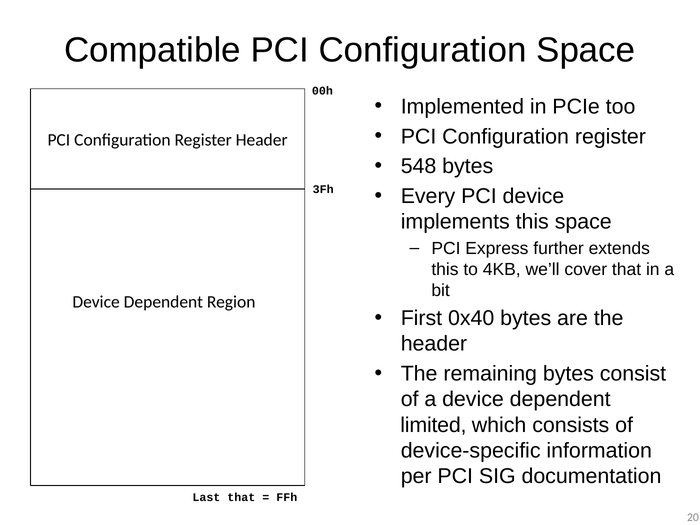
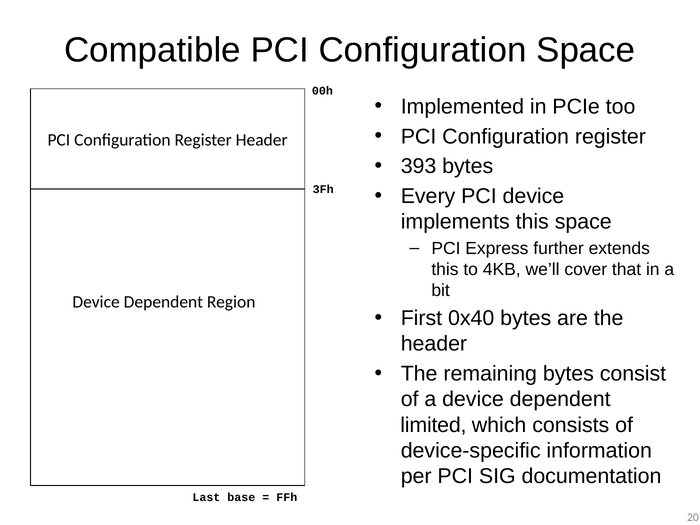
548: 548 -> 393
Last that: that -> base
